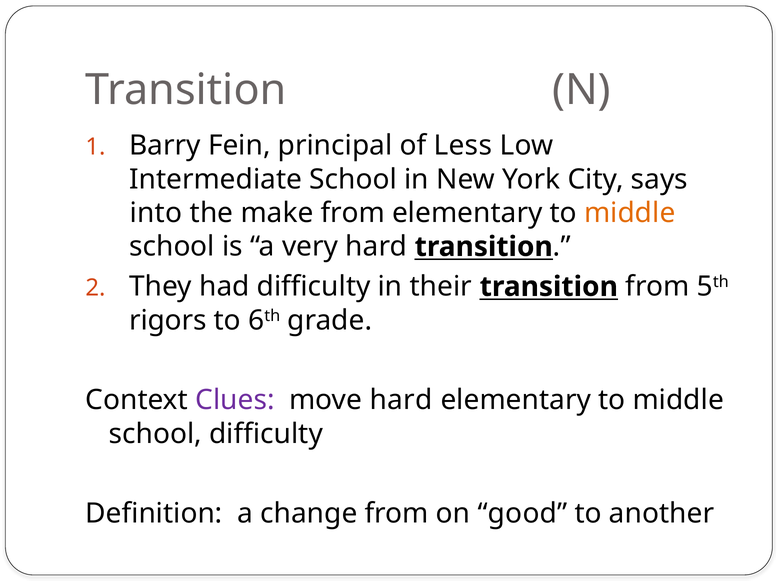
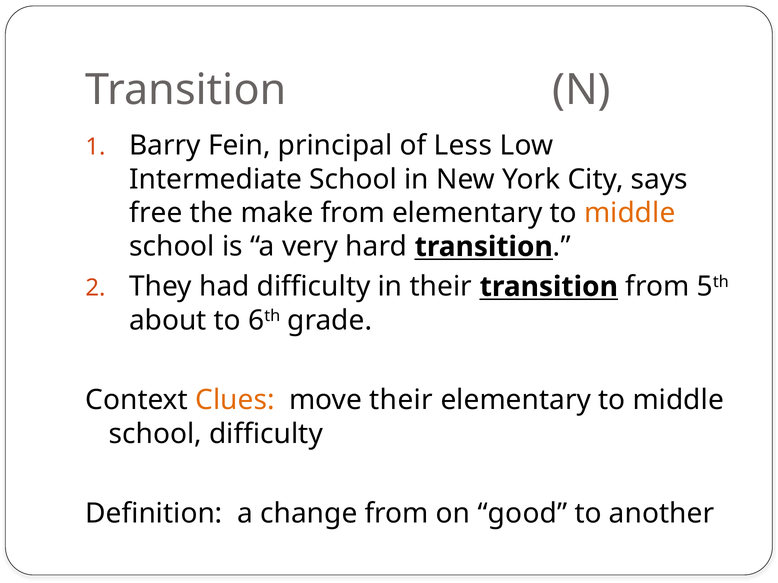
into: into -> free
rigors: rigors -> about
Clues colour: purple -> orange
move hard: hard -> their
